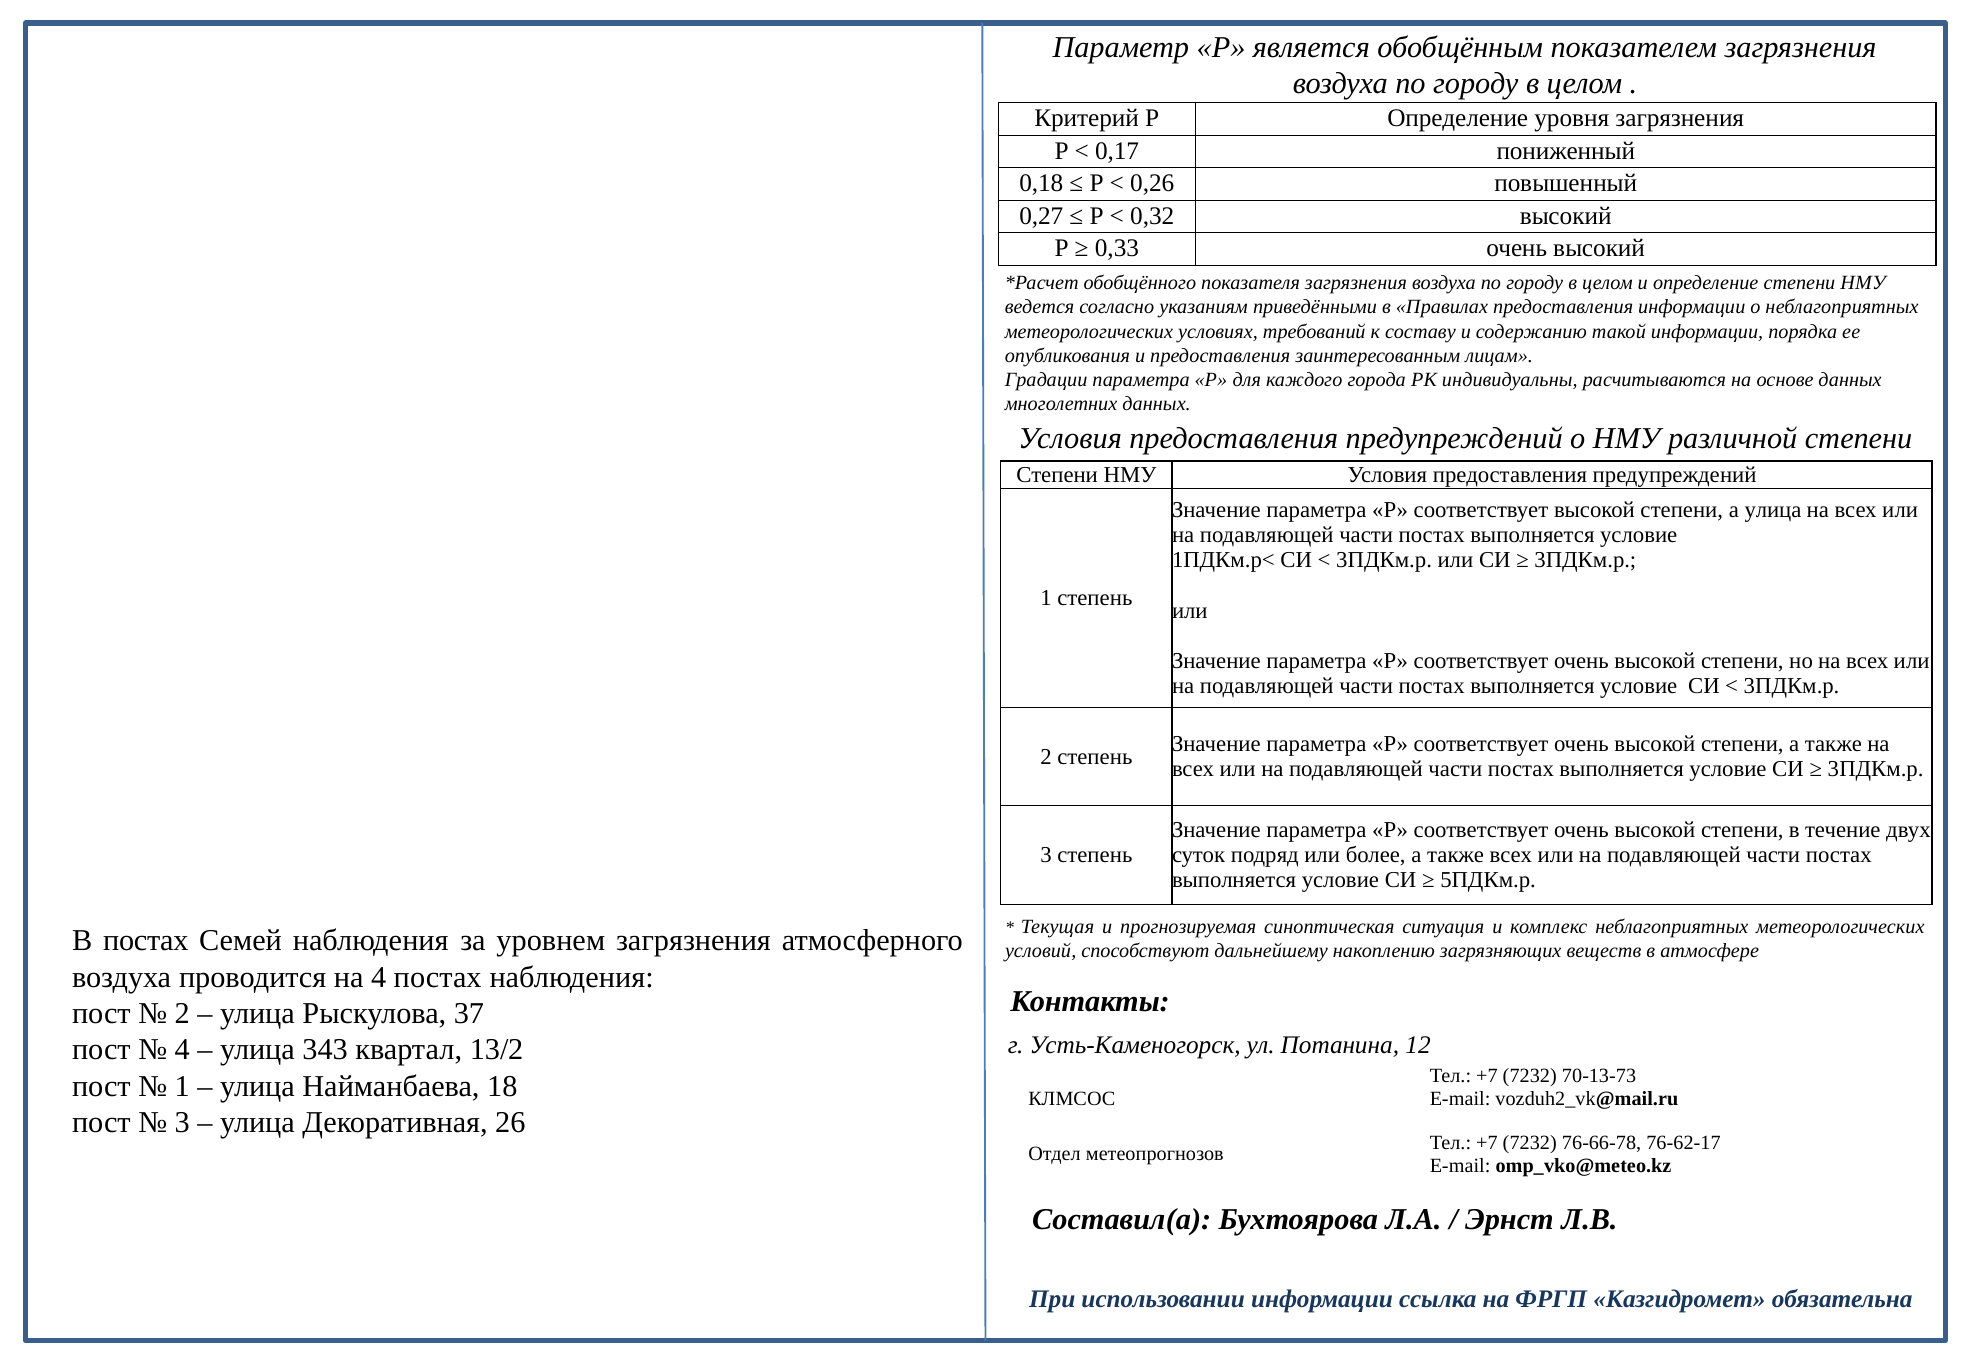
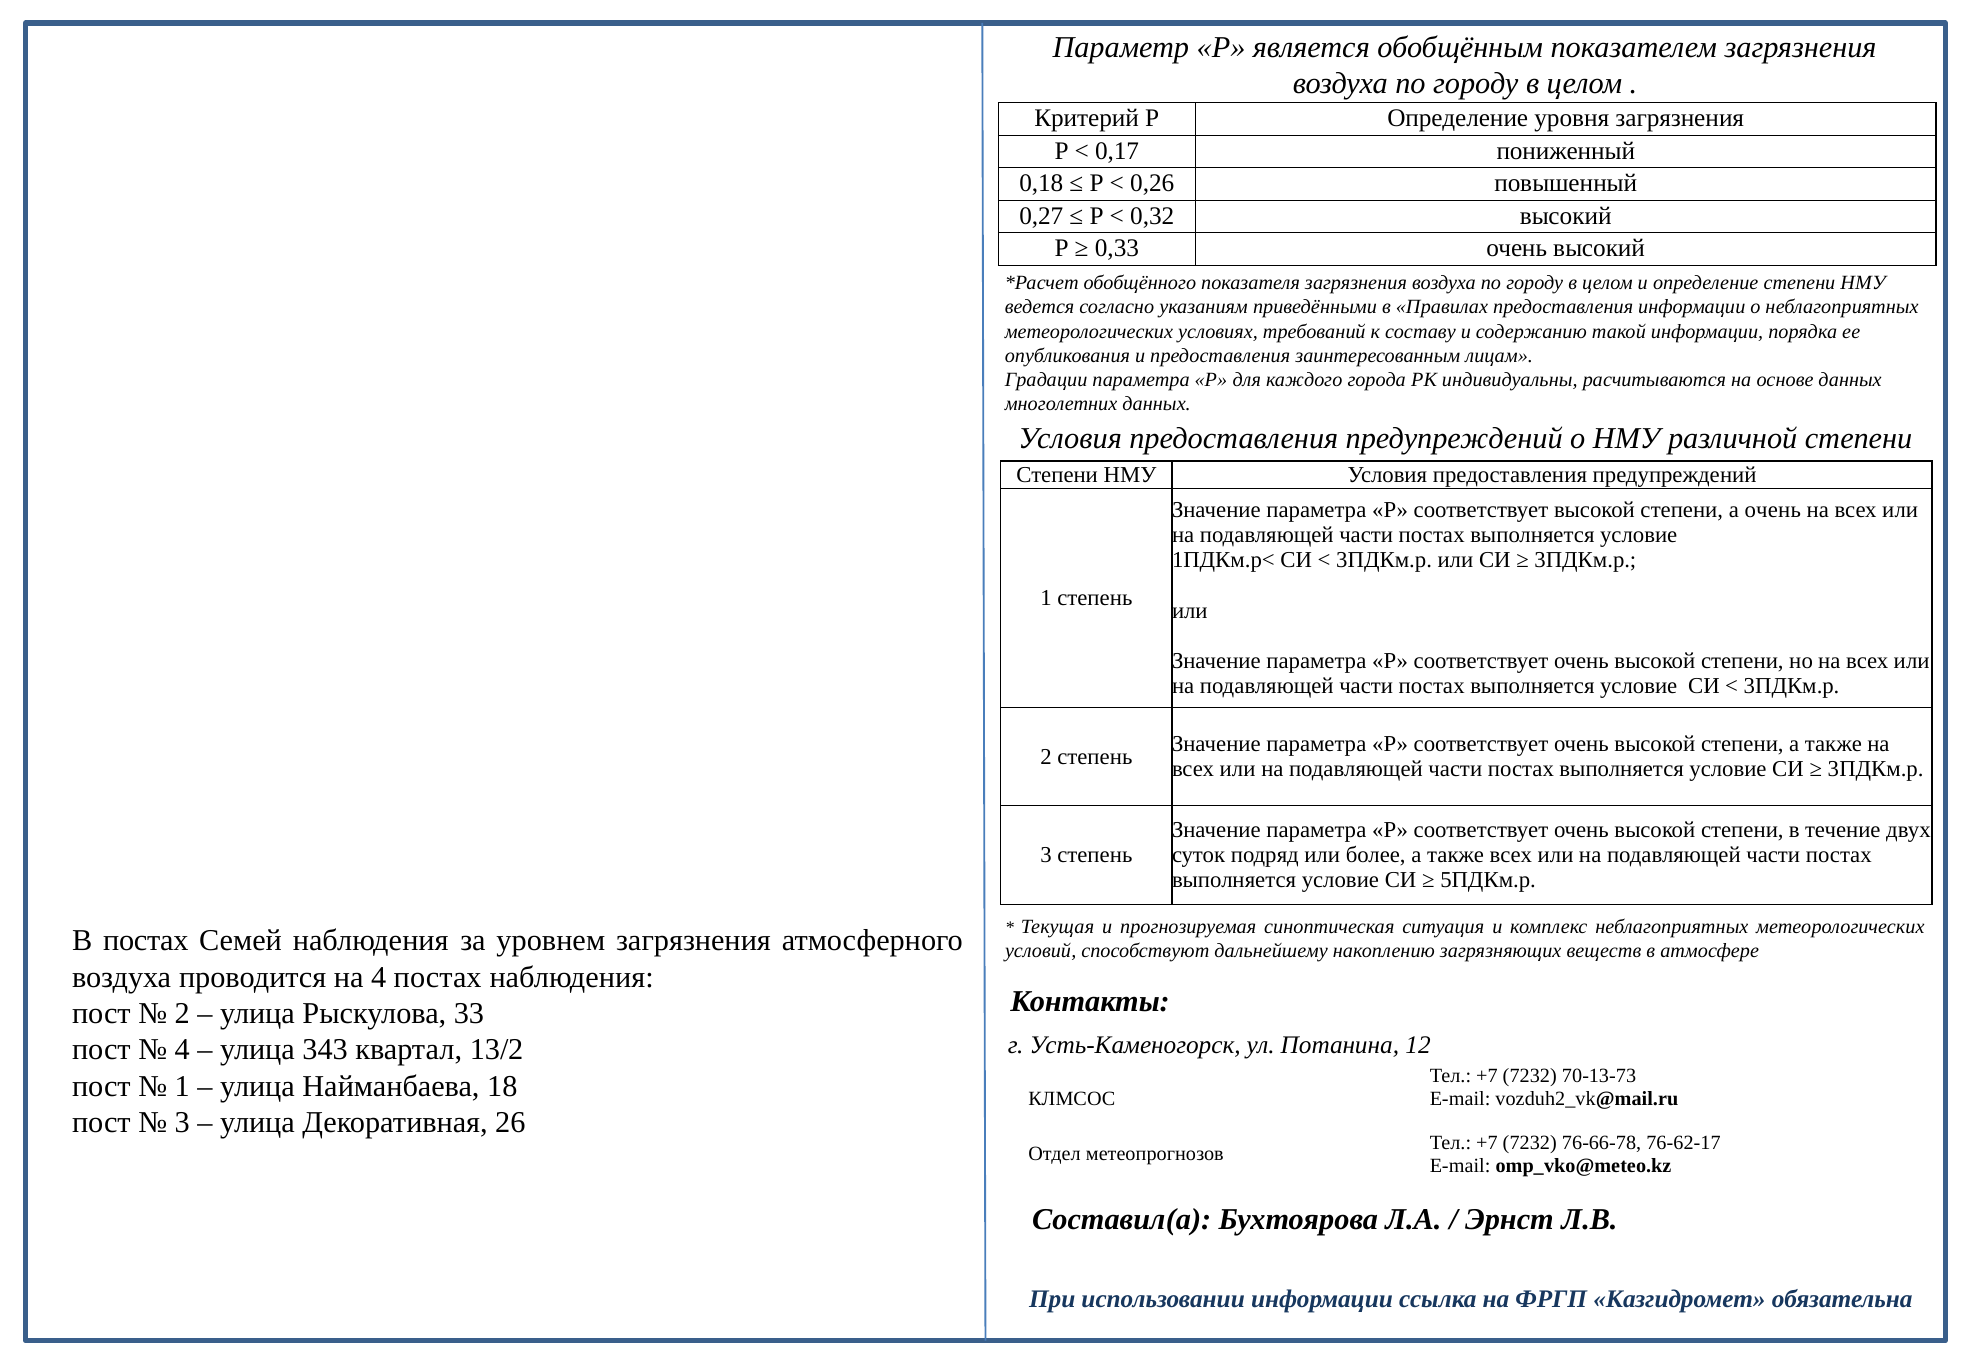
а улица: улица -> очень
37: 37 -> 33
